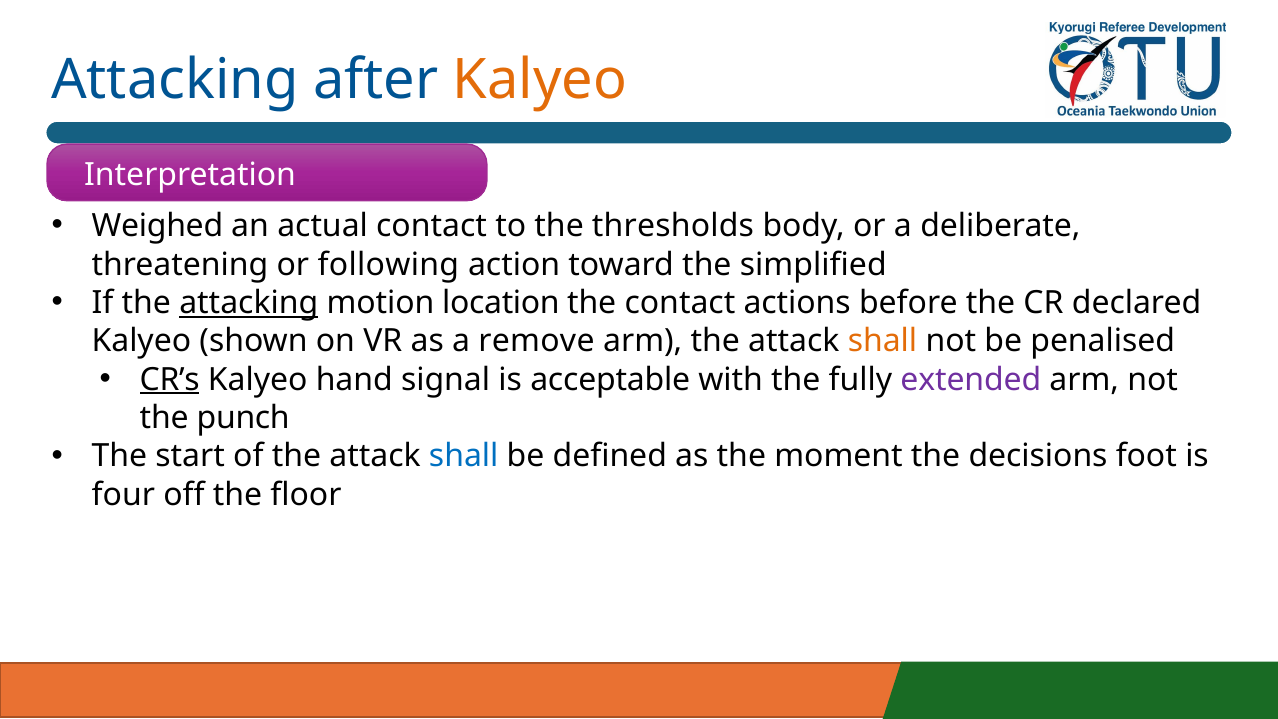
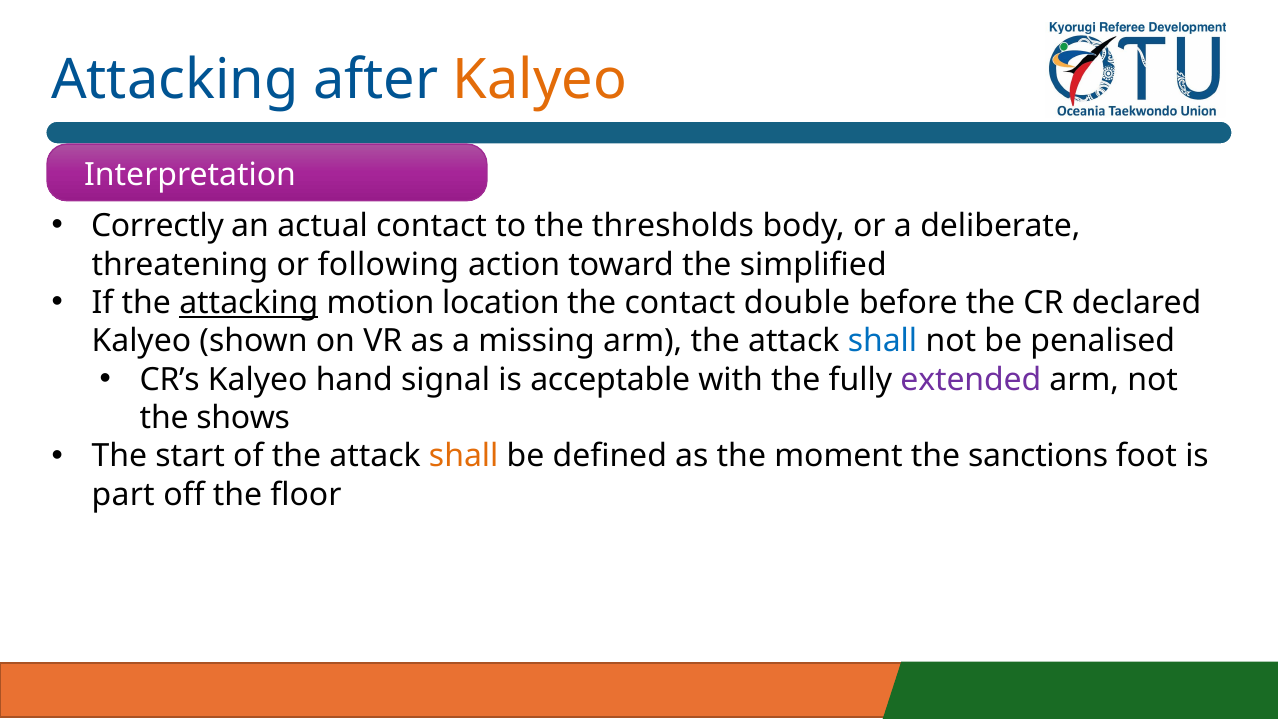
Weighed: Weighed -> Correctly
actions: actions -> double
remove: remove -> missing
shall at (882, 341) colour: orange -> blue
CR’s underline: present -> none
punch: punch -> shows
shall at (464, 456) colour: blue -> orange
decisions: decisions -> sanctions
four: four -> part
